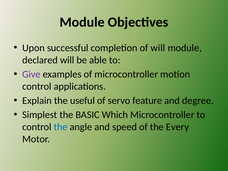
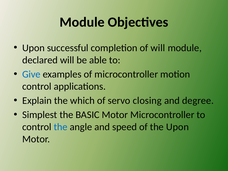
Give colour: purple -> blue
useful: useful -> which
feature: feature -> closing
BASIC Which: Which -> Motor
the Every: Every -> Upon
